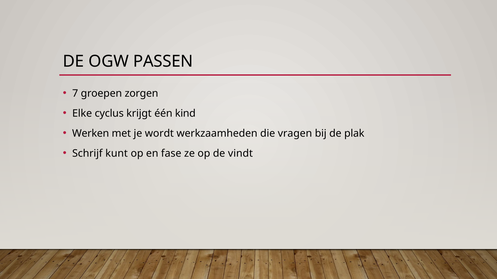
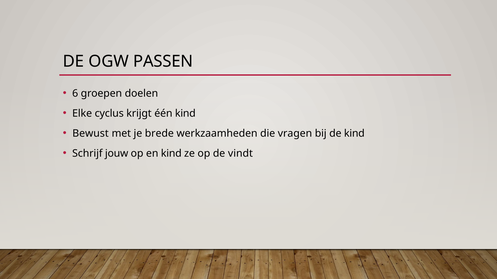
7: 7 -> 6
zorgen: zorgen -> doelen
Werken: Werken -> Bewust
wordt: wordt -> brede
de plak: plak -> kind
kunt: kunt -> jouw
en fase: fase -> kind
